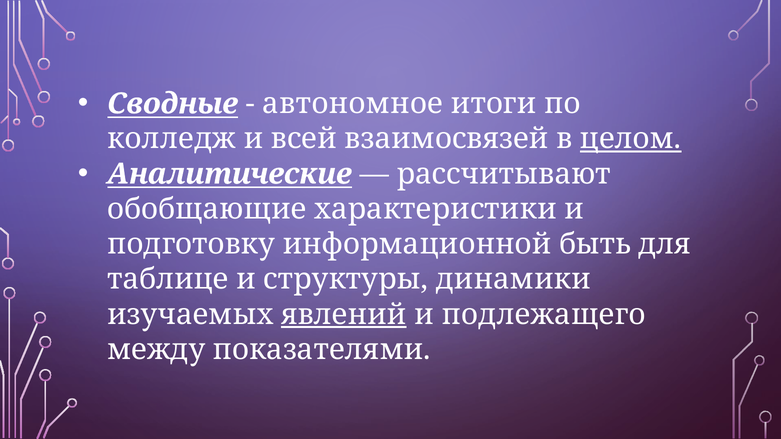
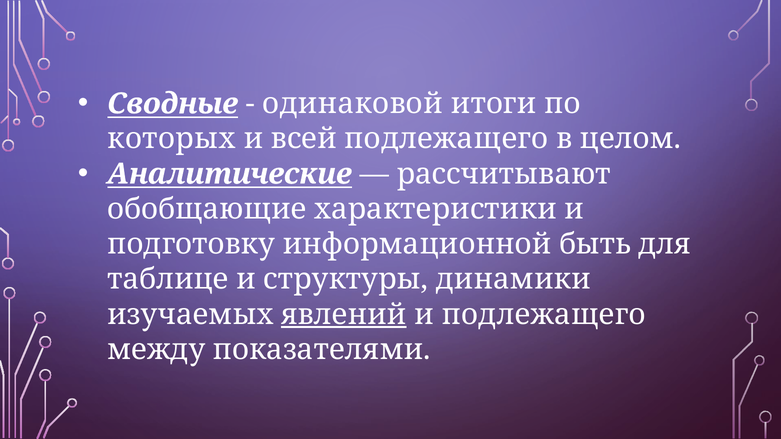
автономное: автономное -> одинаковой
колледж: колледж -> которых
всей взаимосвязей: взаимосвязей -> подлежащего
целом underline: present -> none
